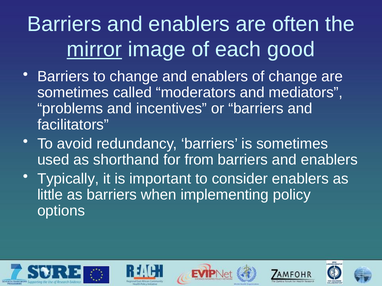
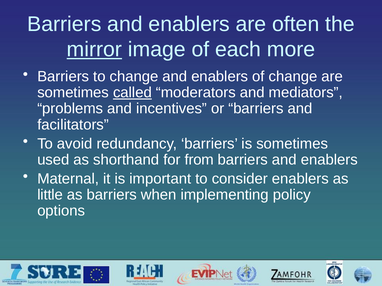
good: good -> more
called underline: none -> present
Typically: Typically -> Maternal
